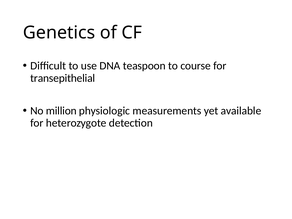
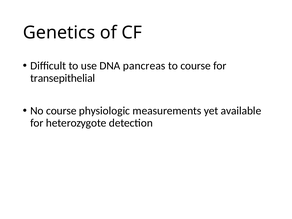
teaspoon: teaspoon -> pancreas
No million: million -> course
